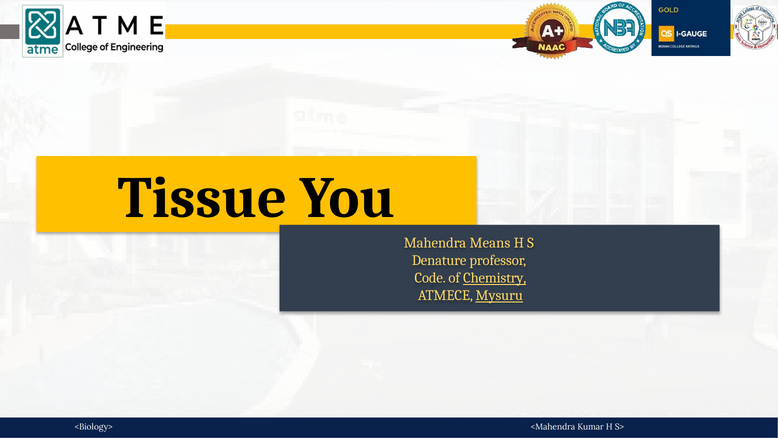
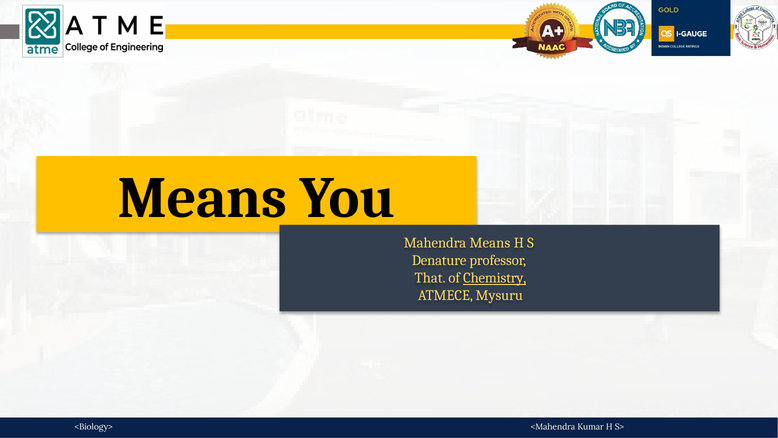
Tissue at (202, 198): Tissue -> Means
Code: Code -> That
Mysuru underline: present -> none
